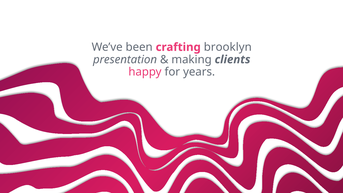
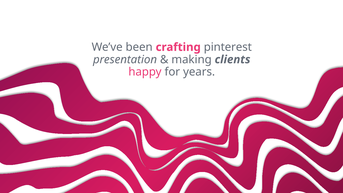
brooklyn: brooklyn -> pinterest
